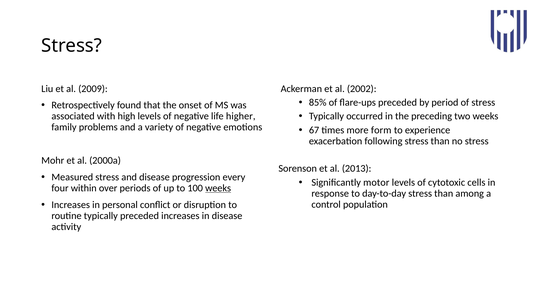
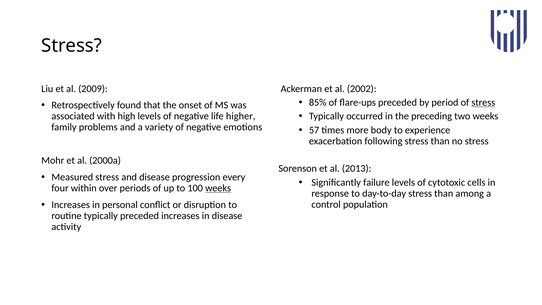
stress at (483, 102) underline: none -> present
67: 67 -> 57
form: form -> body
motor: motor -> failure
